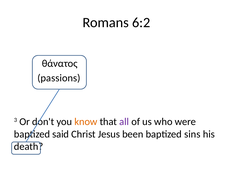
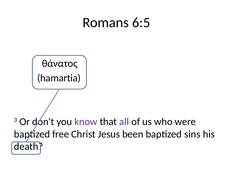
6:2: 6:2 -> 6:5
passions: passions -> hamartia
know colour: orange -> purple
said: said -> free
